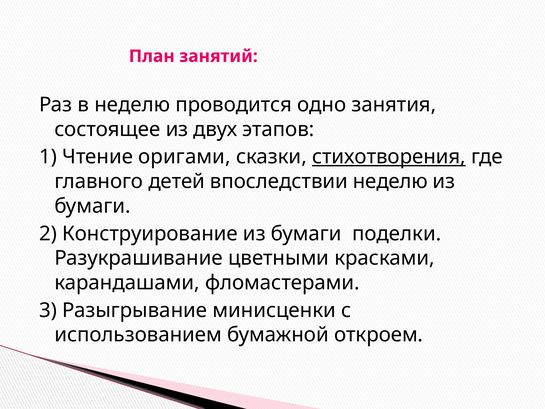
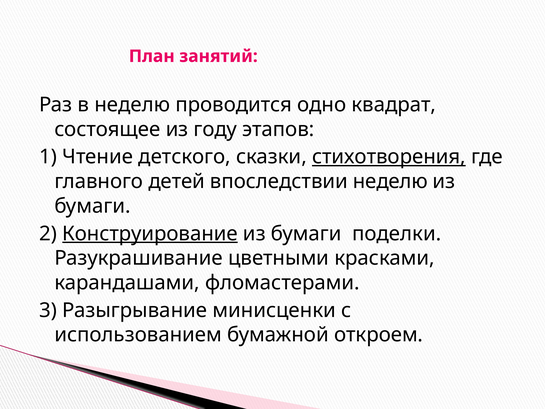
занятия: занятия -> квадрат
двух: двух -> году
оригами: оригами -> детского
Конструирование underline: none -> present
